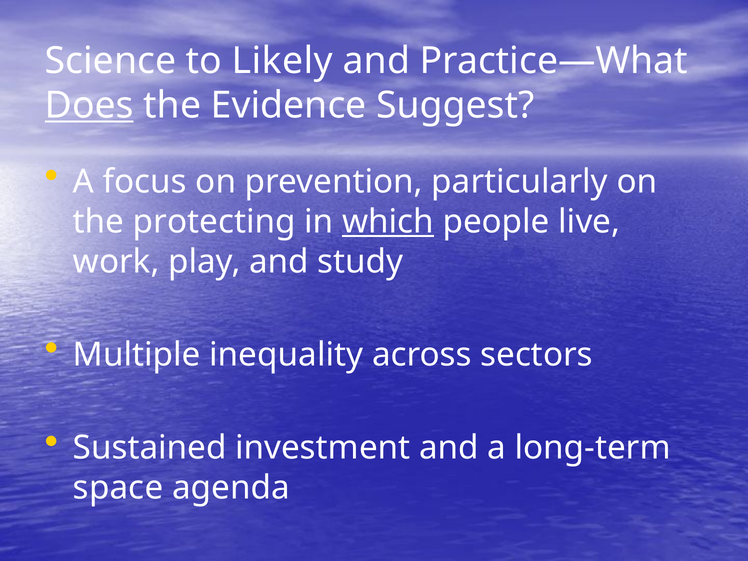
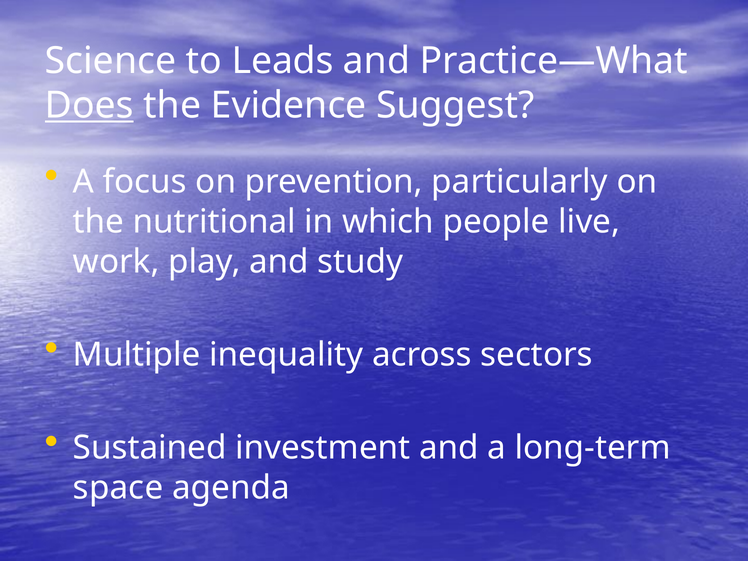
Likely: Likely -> Leads
protecting: protecting -> nutritional
which underline: present -> none
